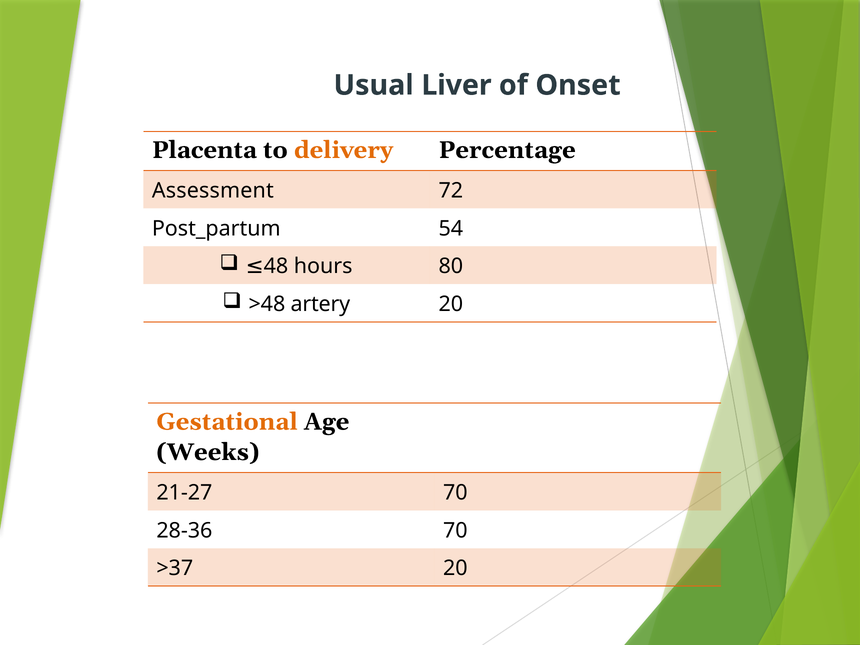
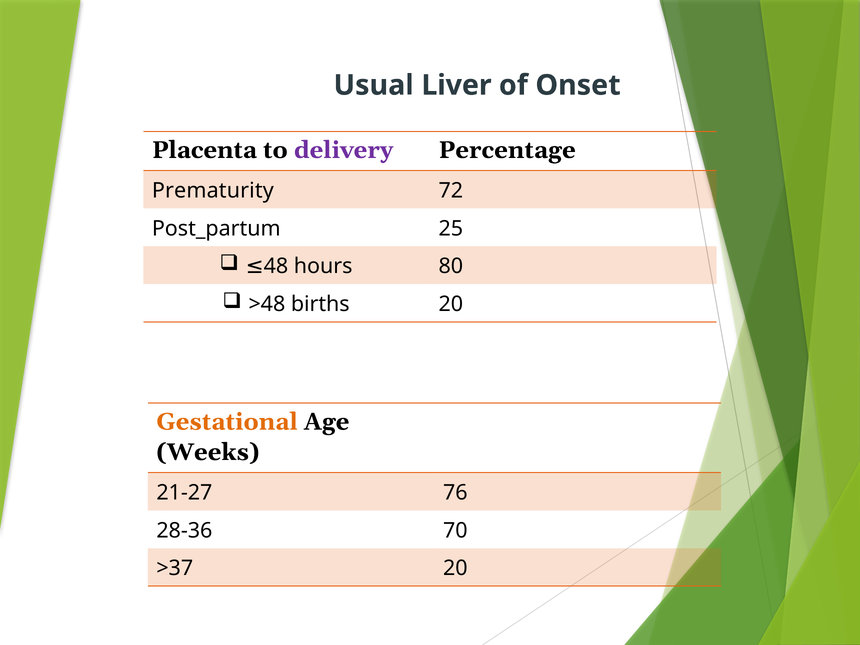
delivery colour: orange -> purple
Assessment: Assessment -> Prematurity
54: 54 -> 25
artery: artery -> births
21-27 70: 70 -> 76
